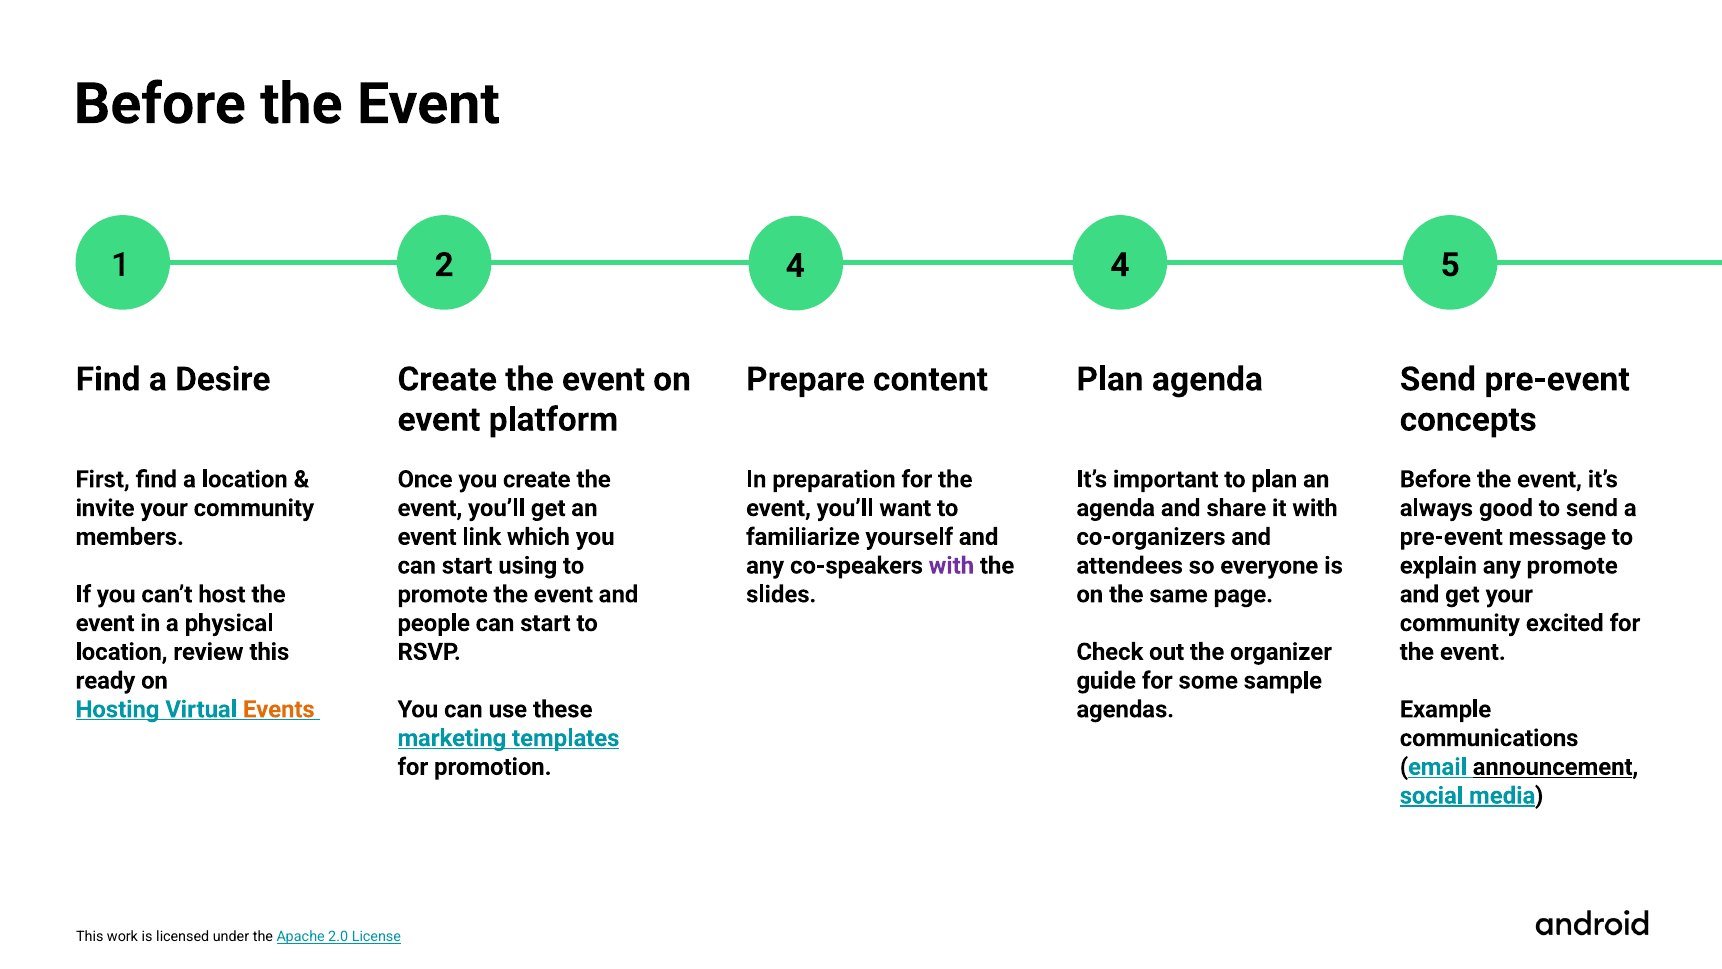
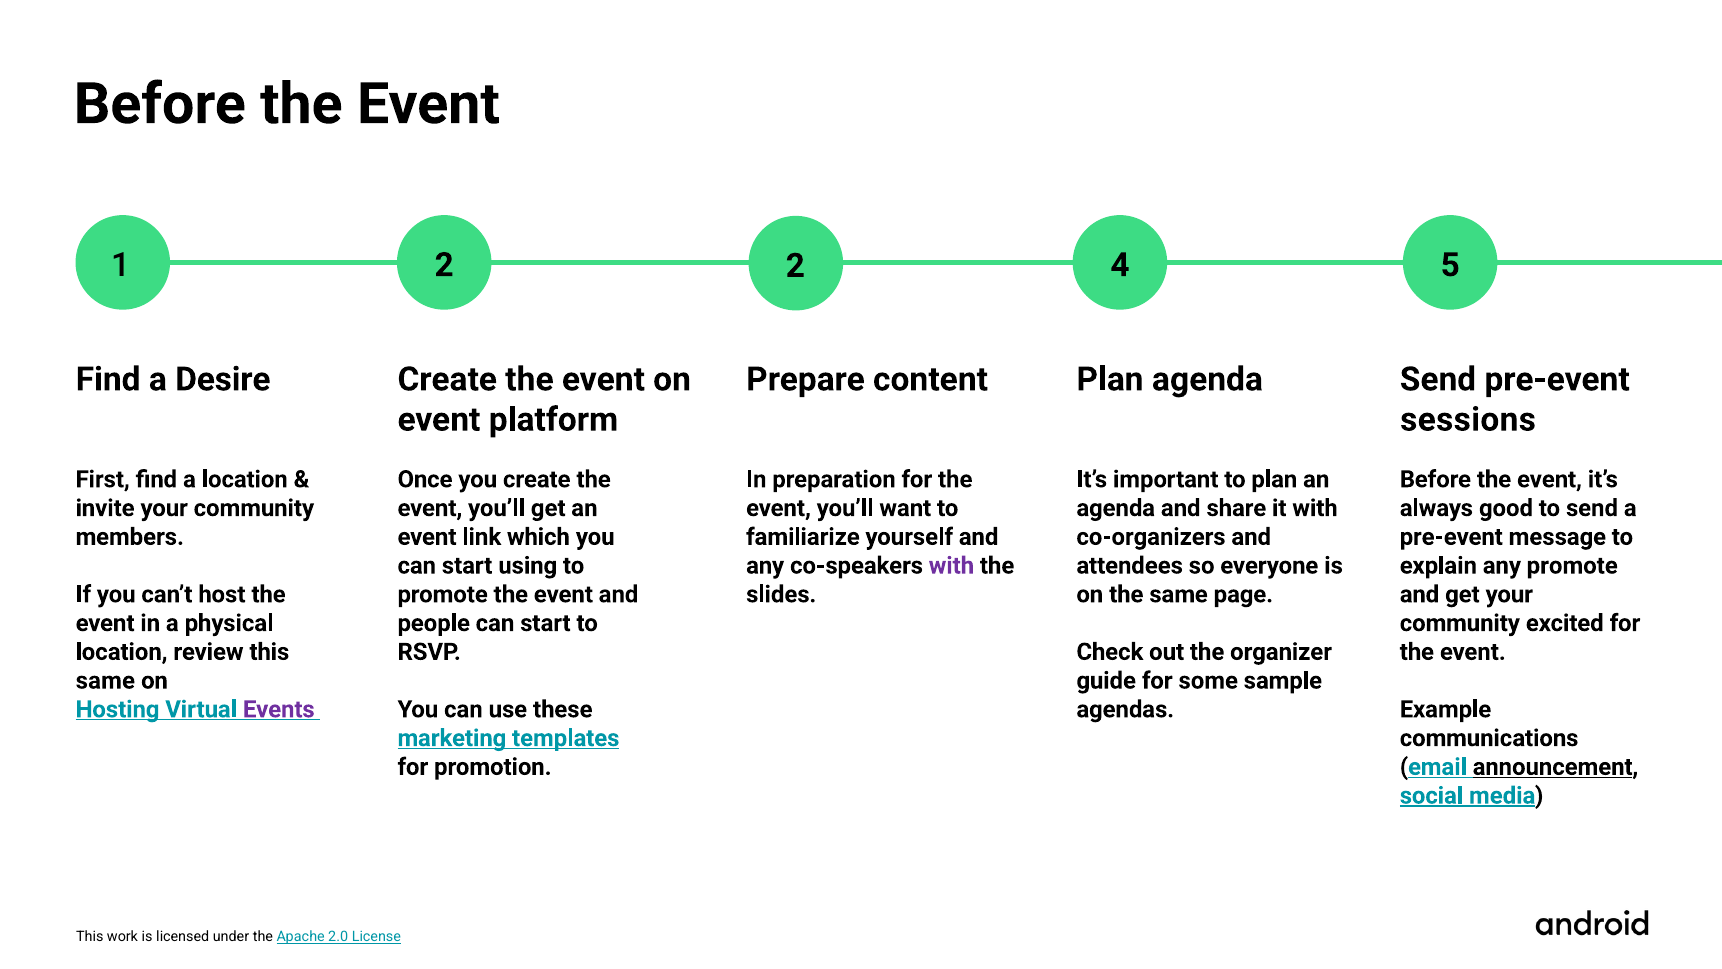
2 4: 4 -> 2
concepts: concepts -> sessions
ready at (105, 680): ready -> same
Events colour: orange -> purple
